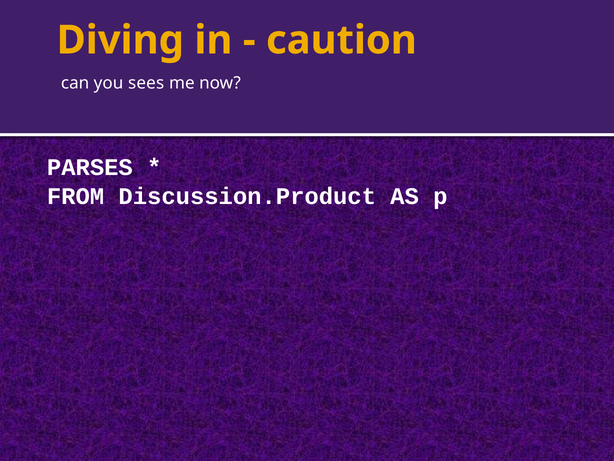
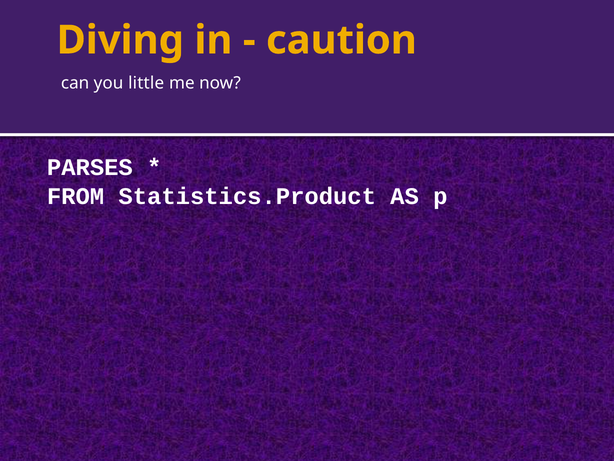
sees: sees -> little
Discussion.Product: Discussion.Product -> Statistics.Product
